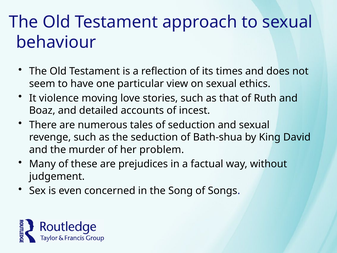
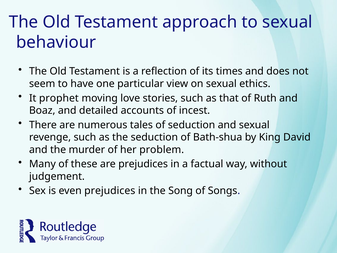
violence: violence -> prophet
even concerned: concerned -> prejudices
